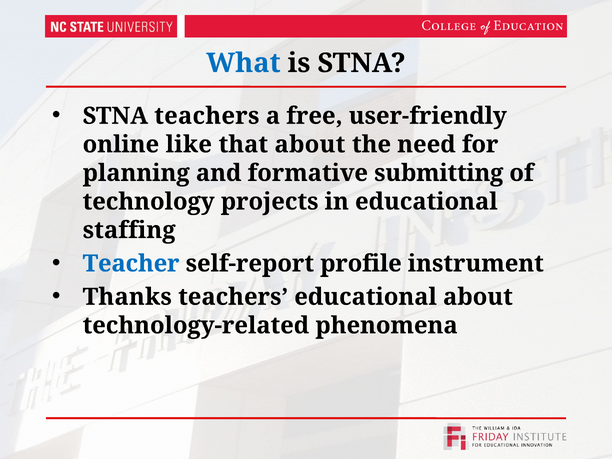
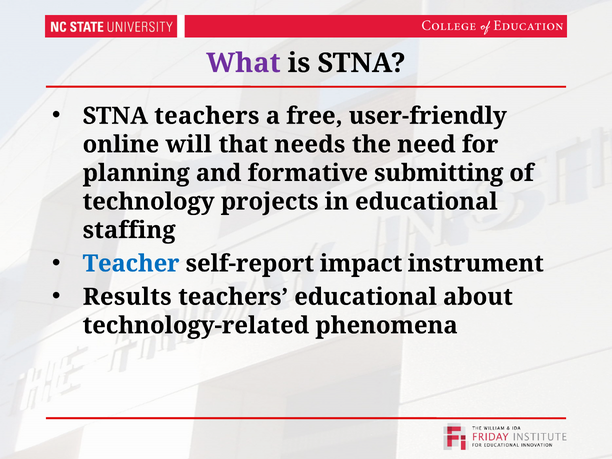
What colour: blue -> purple
like: like -> will
that about: about -> needs
profile: profile -> impact
Thanks: Thanks -> Results
